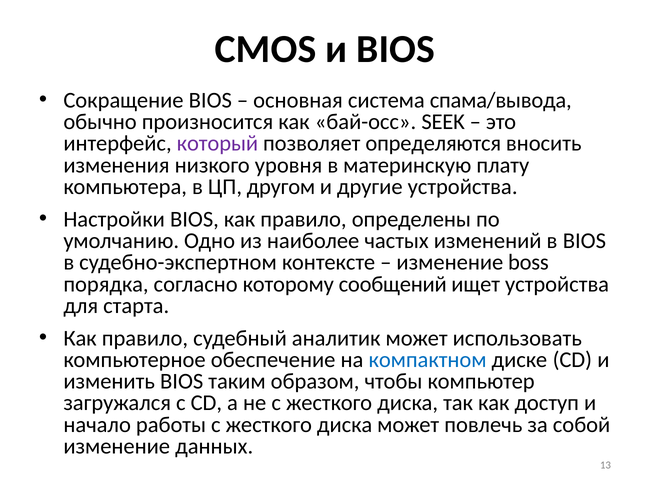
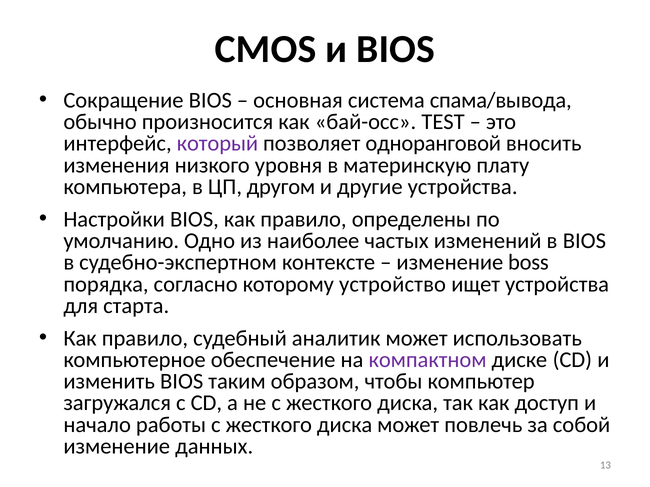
SEEK: SEEK -> TEST
определяются: определяются -> одноранговой
сообщений: сообщений -> устройство
компактном colour: blue -> purple
